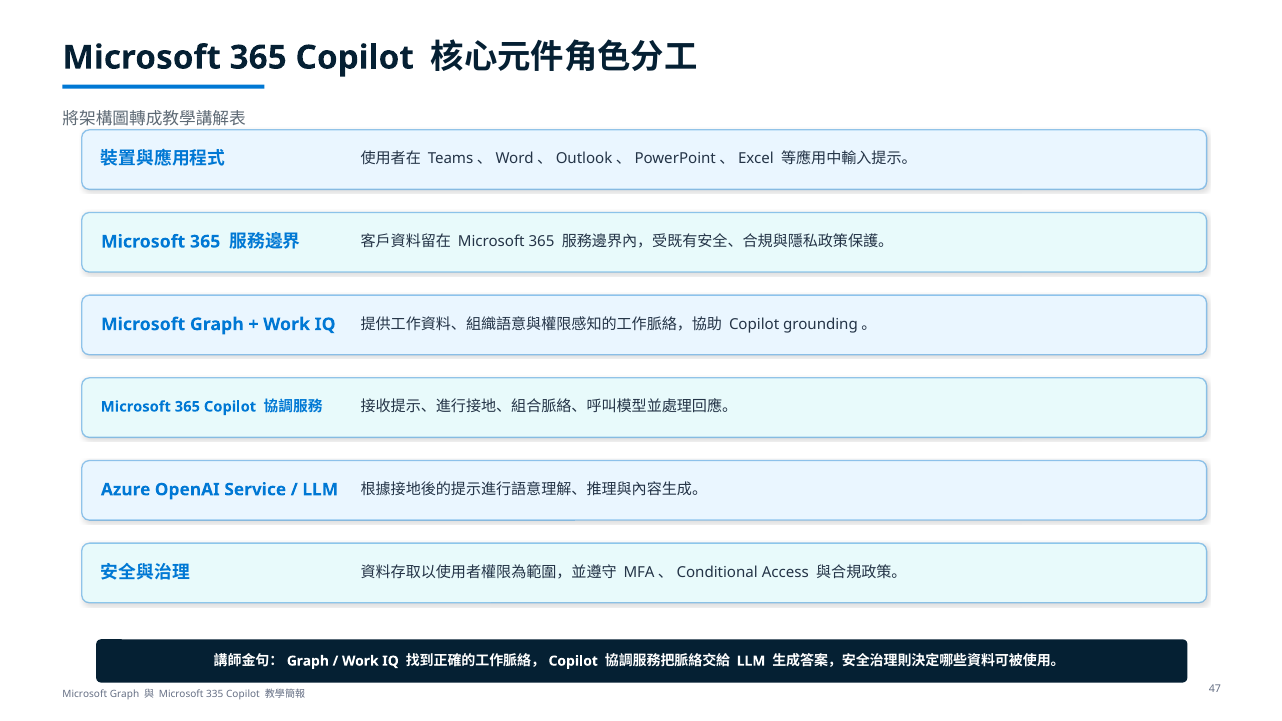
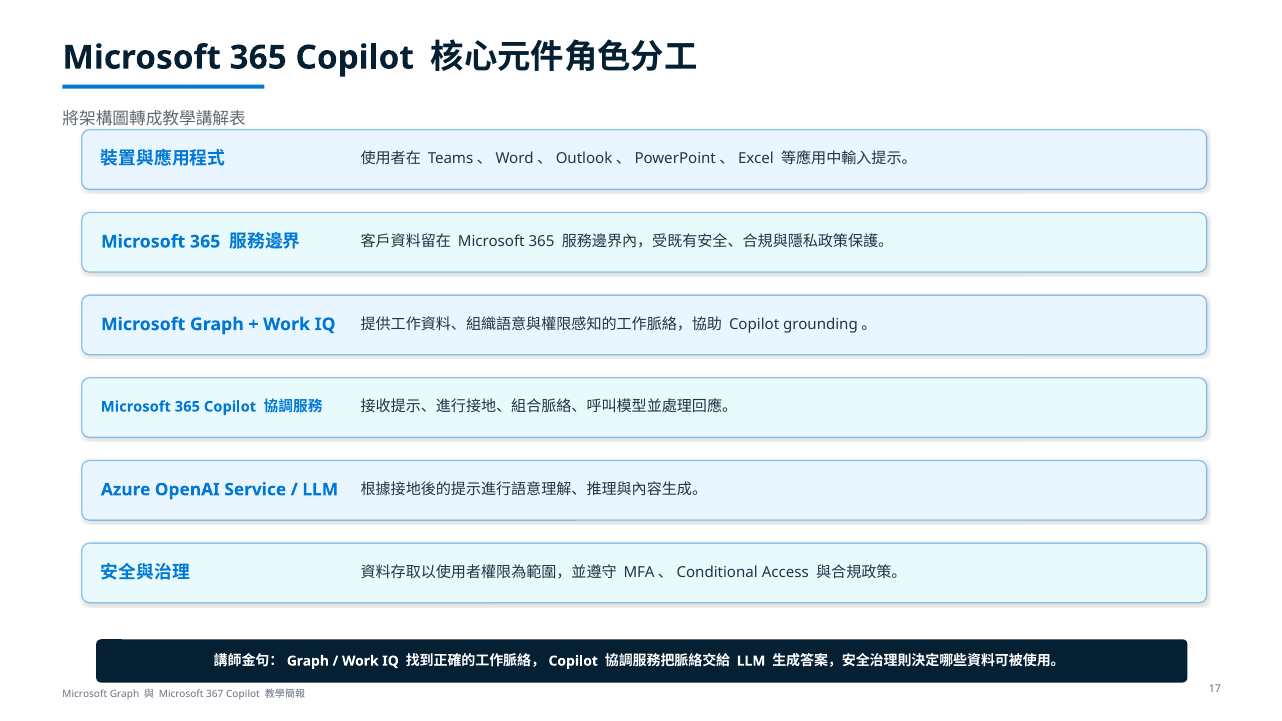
335: 335 -> 367
47: 47 -> 17
